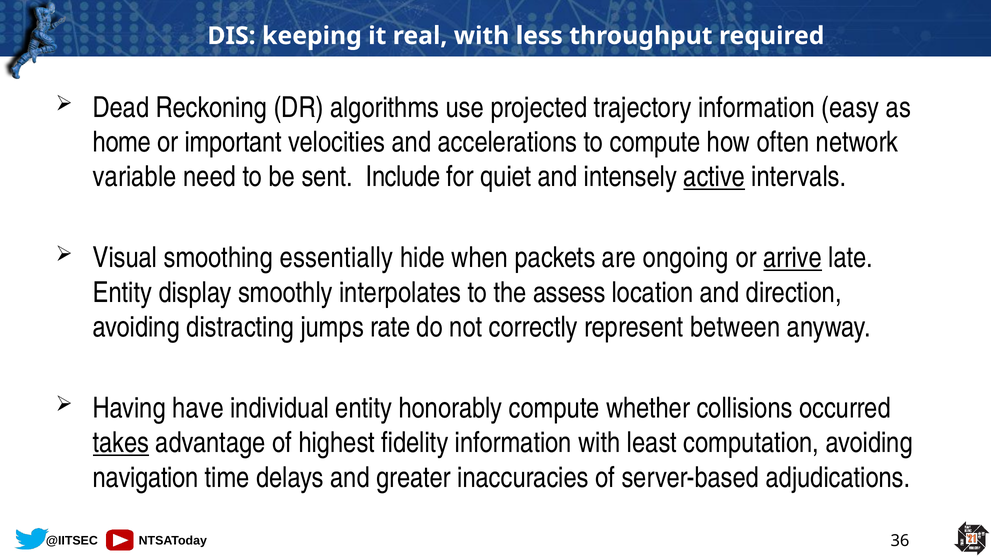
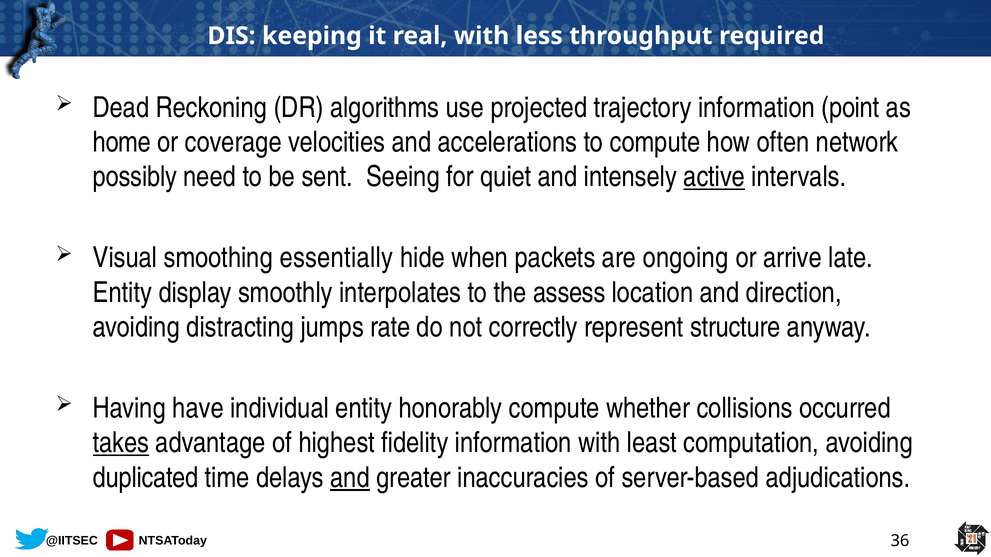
easy: easy -> point
important: important -> coverage
variable: variable -> possibly
Include: Include -> Seeing
arrive underline: present -> none
between: between -> structure
navigation: navigation -> duplicated
and at (350, 478) underline: none -> present
